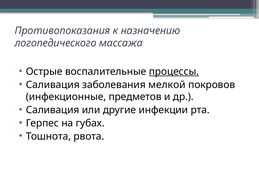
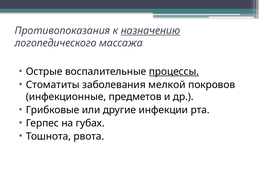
назначению underline: none -> present
Саливация at (53, 85): Саливация -> Стоматиты
Саливация at (53, 110): Саливация -> Грибковые
